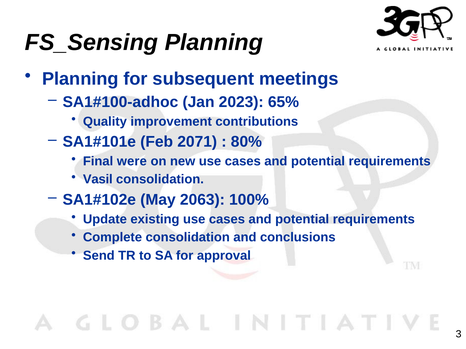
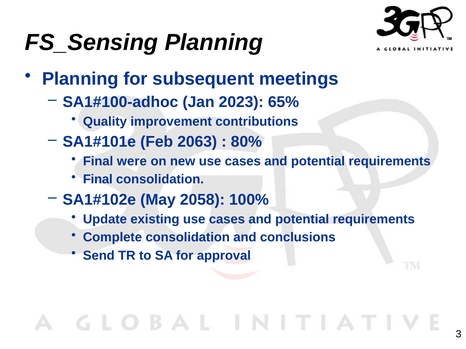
2071: 2071 -> 2063
Vasil at (98, 180): Vasil -> Final
2063: 2063 -> 2058
